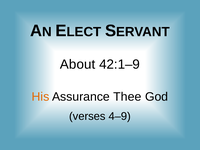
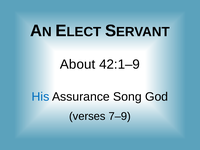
His colour: orange -> blue
Thee: Thee -> Song
4–9: 4–9 -> 7–9
